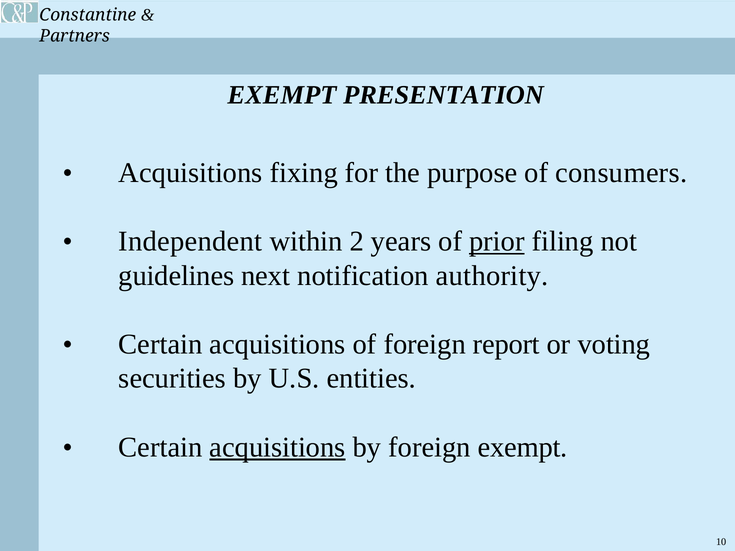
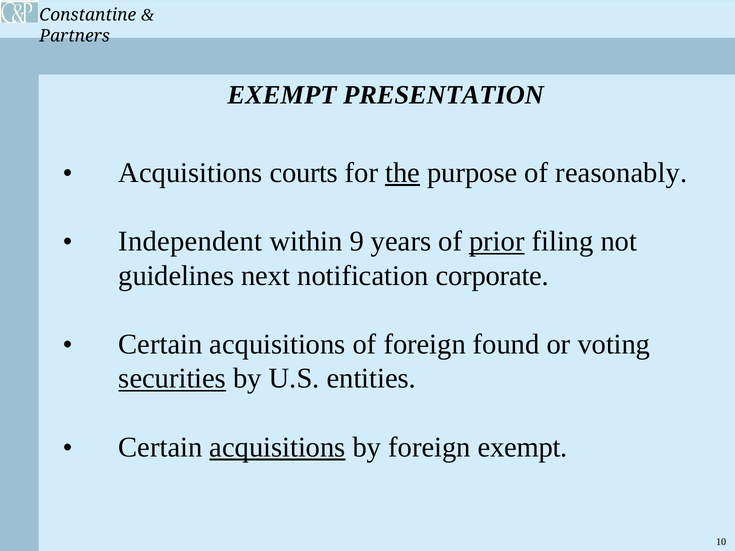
fixing: fixing -> courts
the underline: none -> present
consumers: consumers -> reasonably
2: 2 -> 9
authority: authority -> corporate
report: report -> found
securities underline: none -> present
